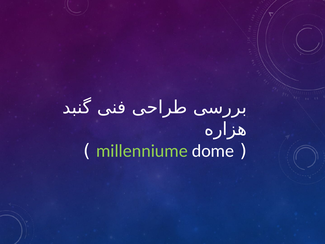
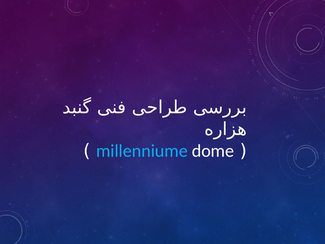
millenniume colour: light green -> light blue
